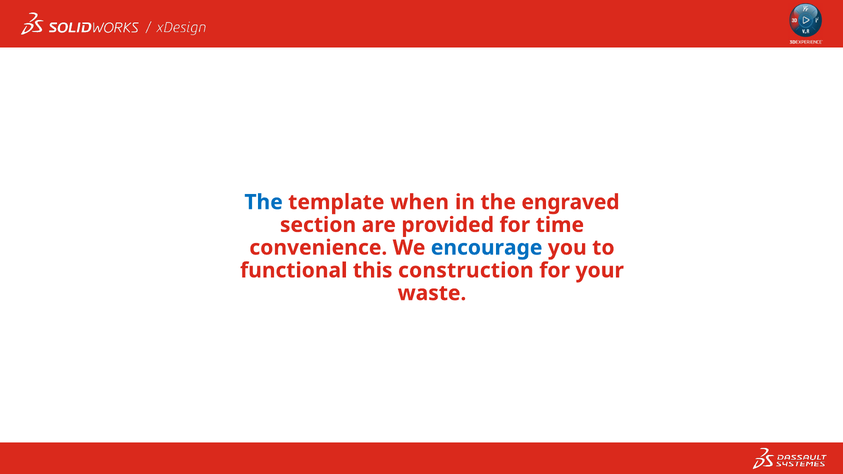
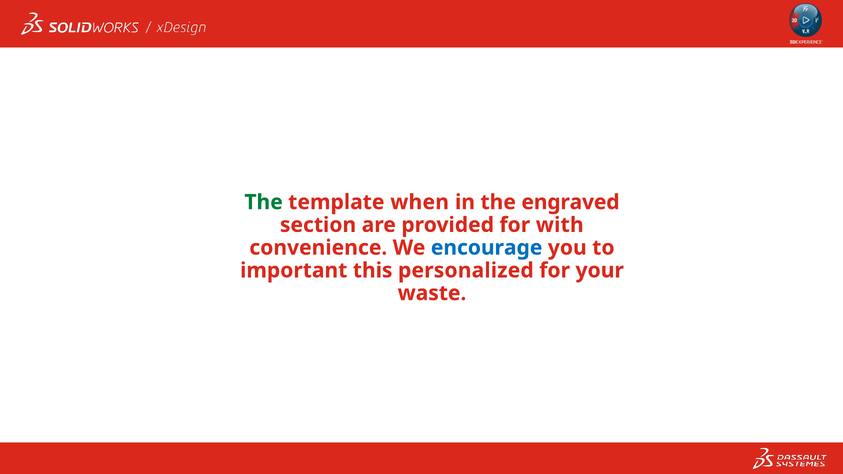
The at (264, 202) colour: blue -> green
time: time -> with
functional: functional -> important
construction: construction -> personalized
